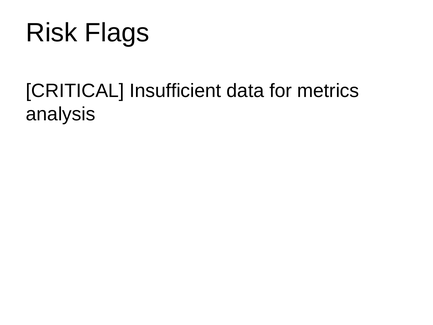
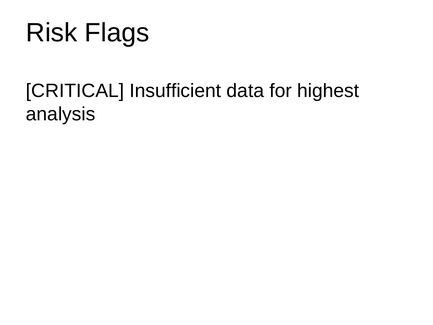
metrics: metrics -> highest
